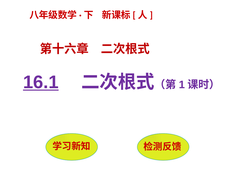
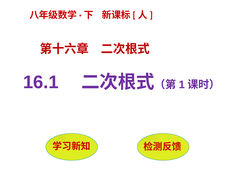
16.1 underline: present -> none
